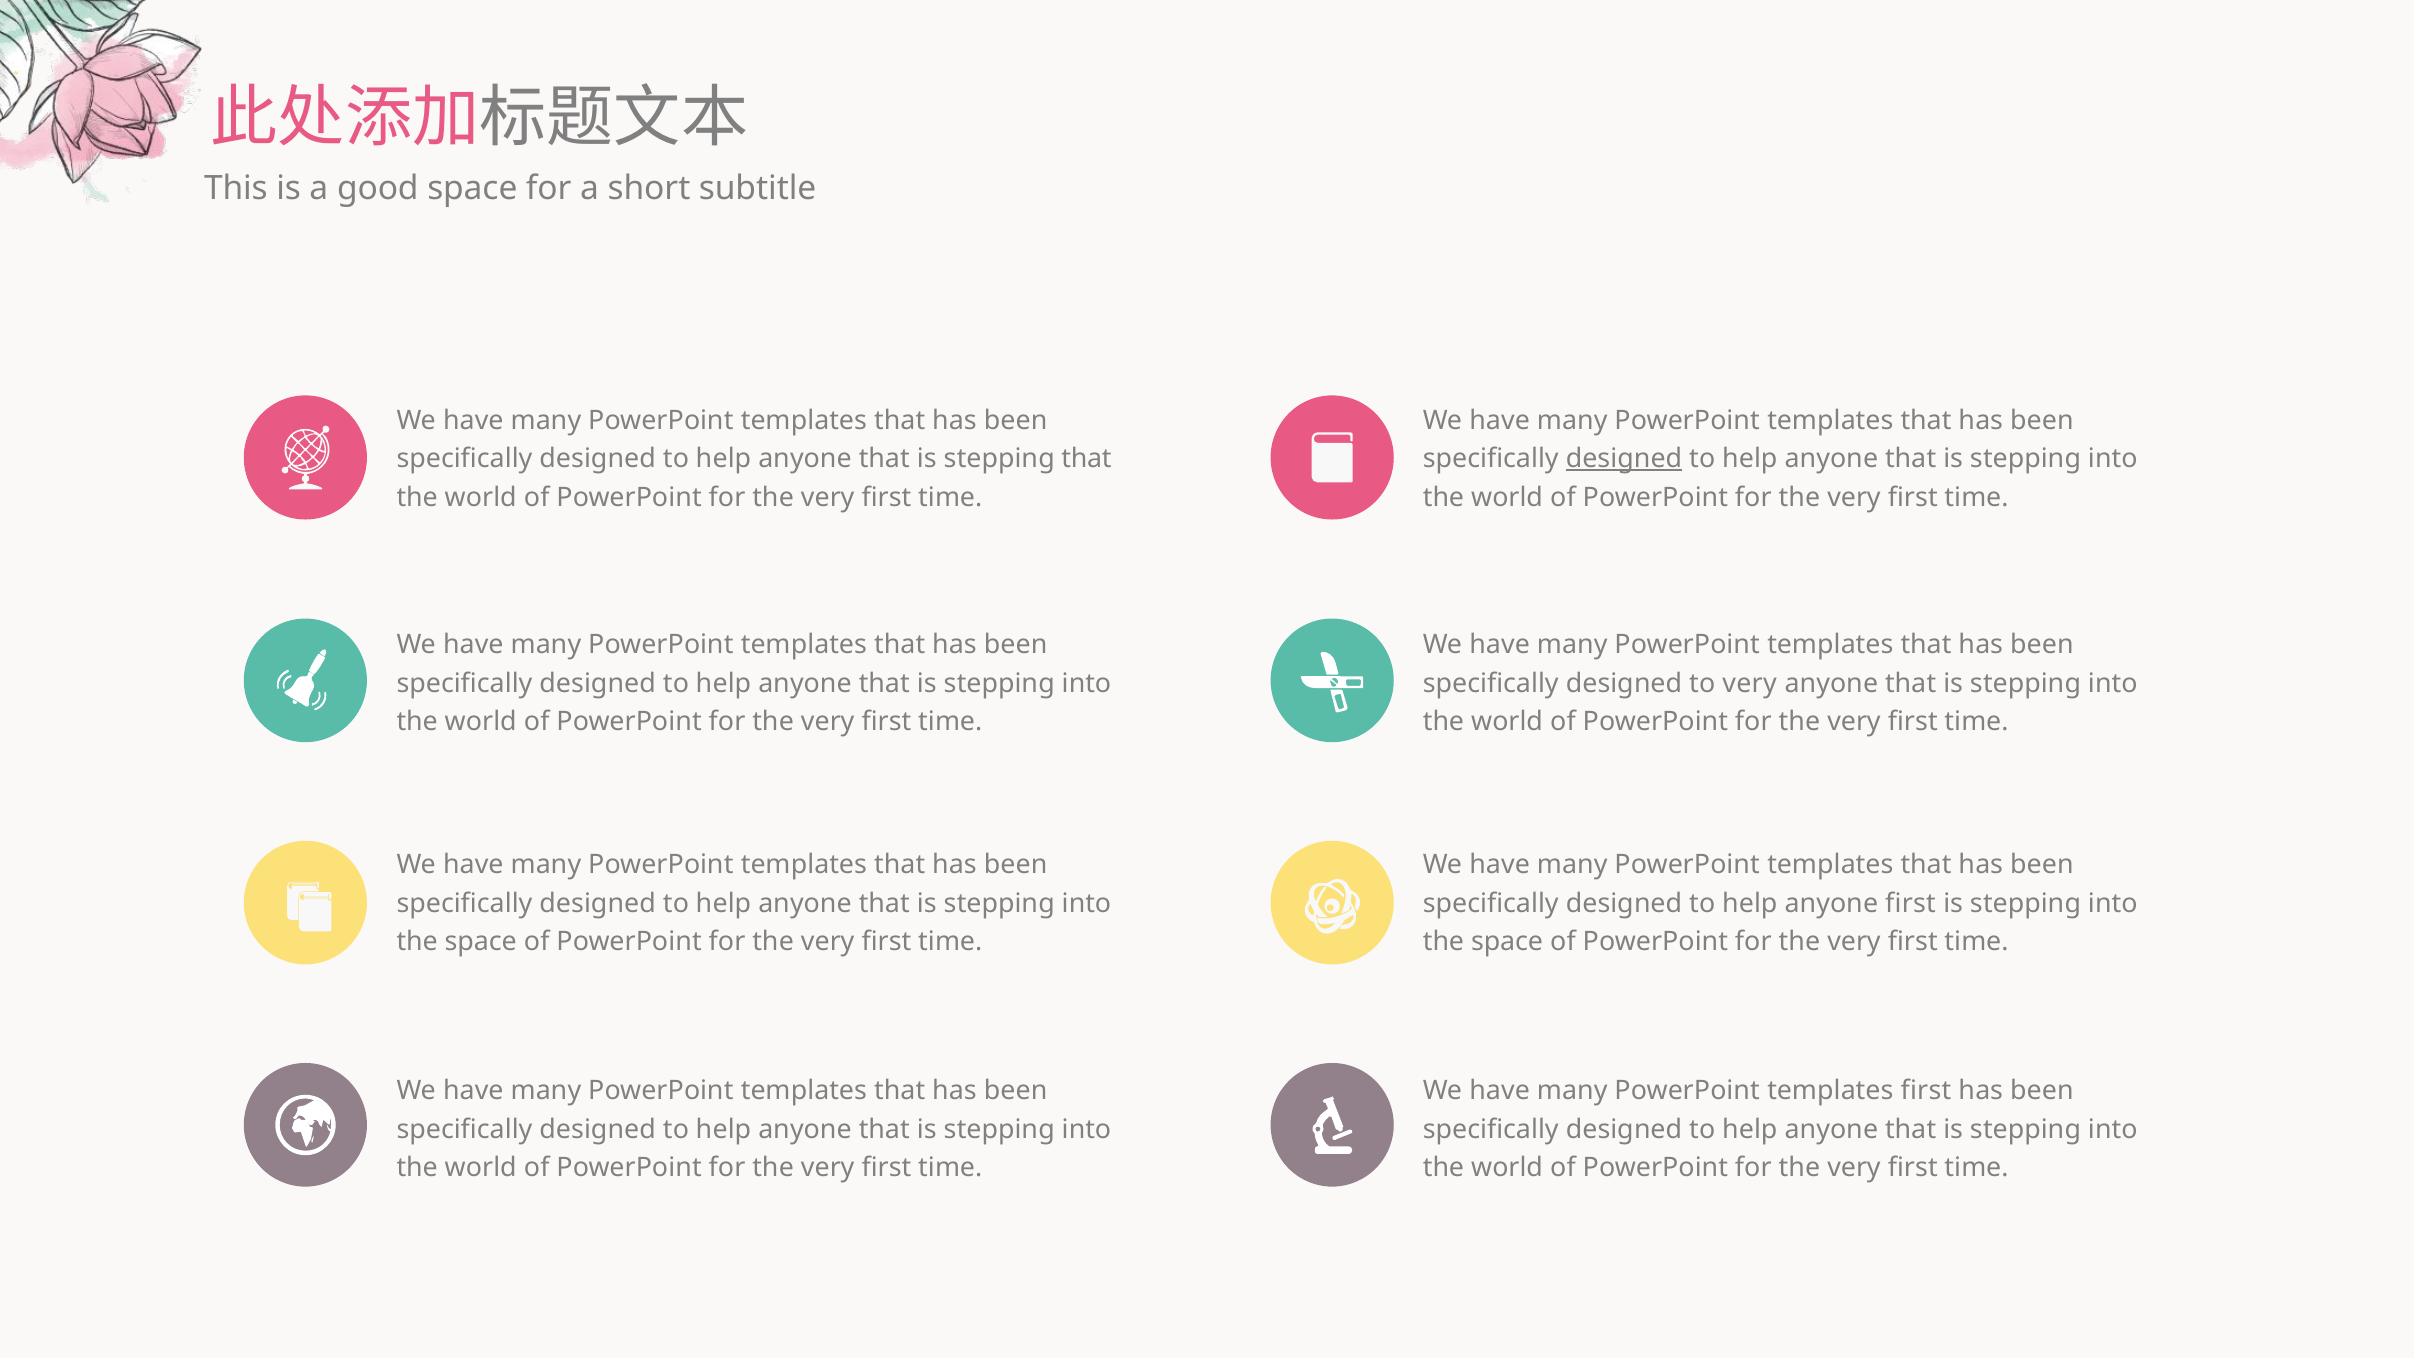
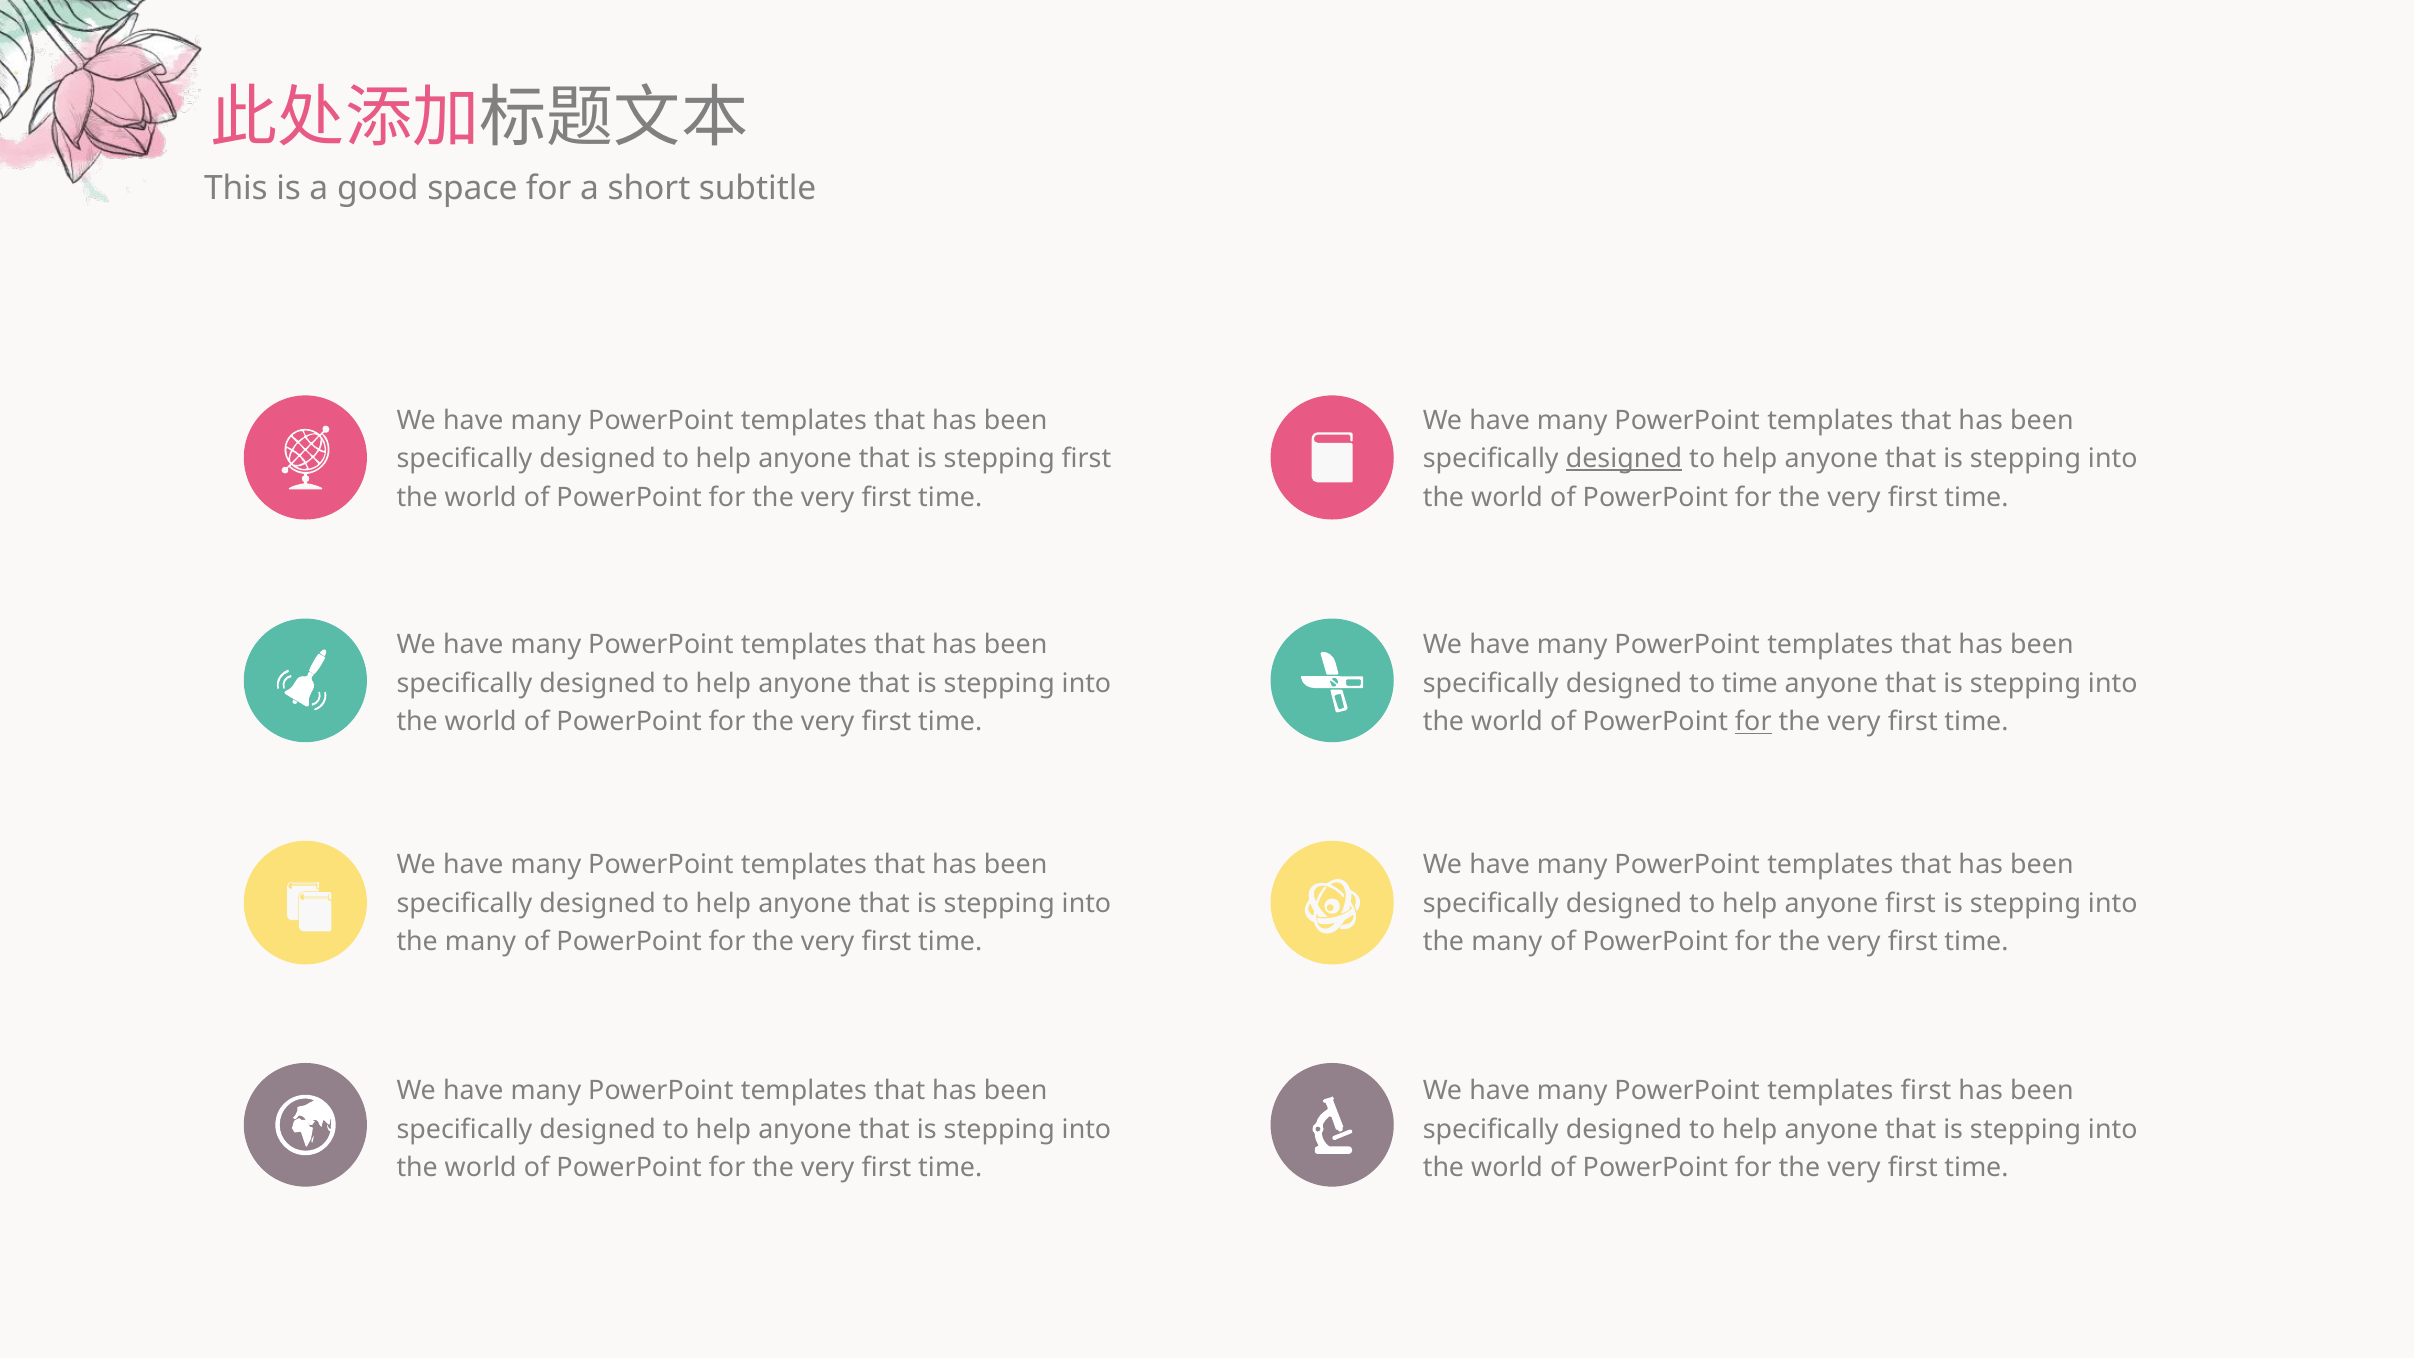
stepping that: that -> first
to very: very -> time
for at (1753, 722) underline: none -> present
space at (481, 942): space -> many
space at (1507, 942): space -> many
